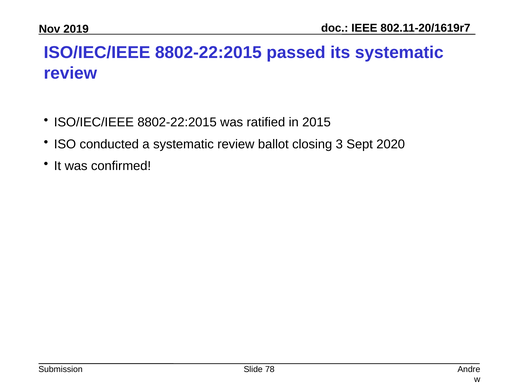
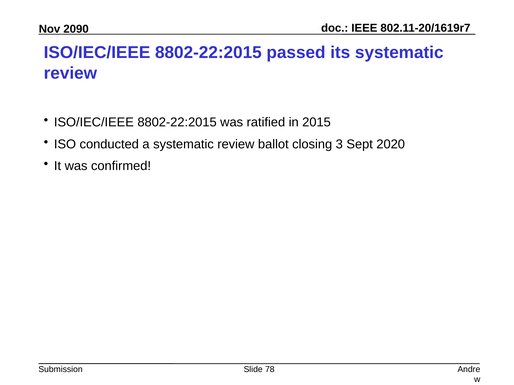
2019: 2019 -> 2090
